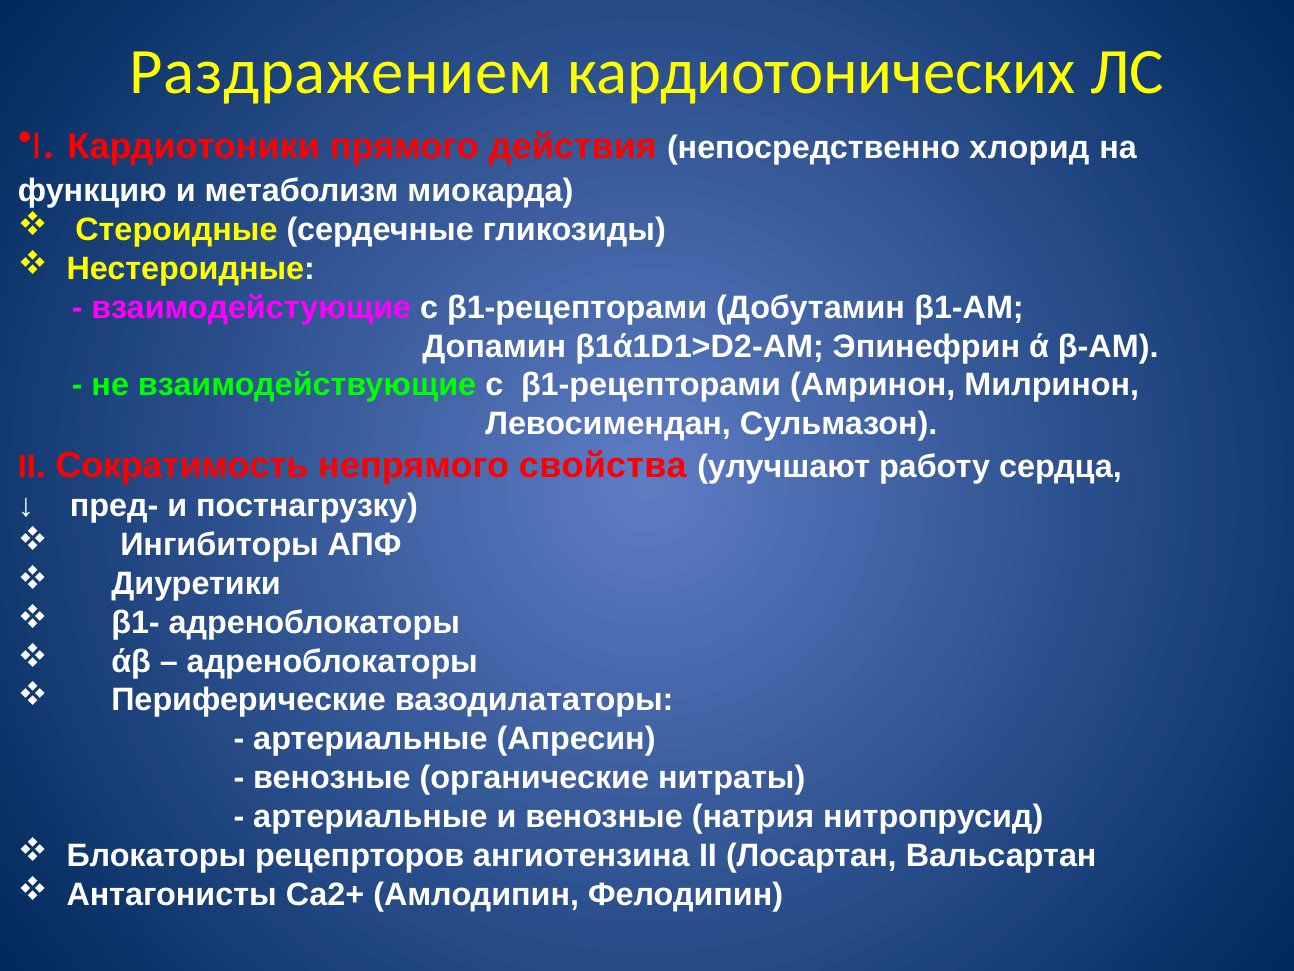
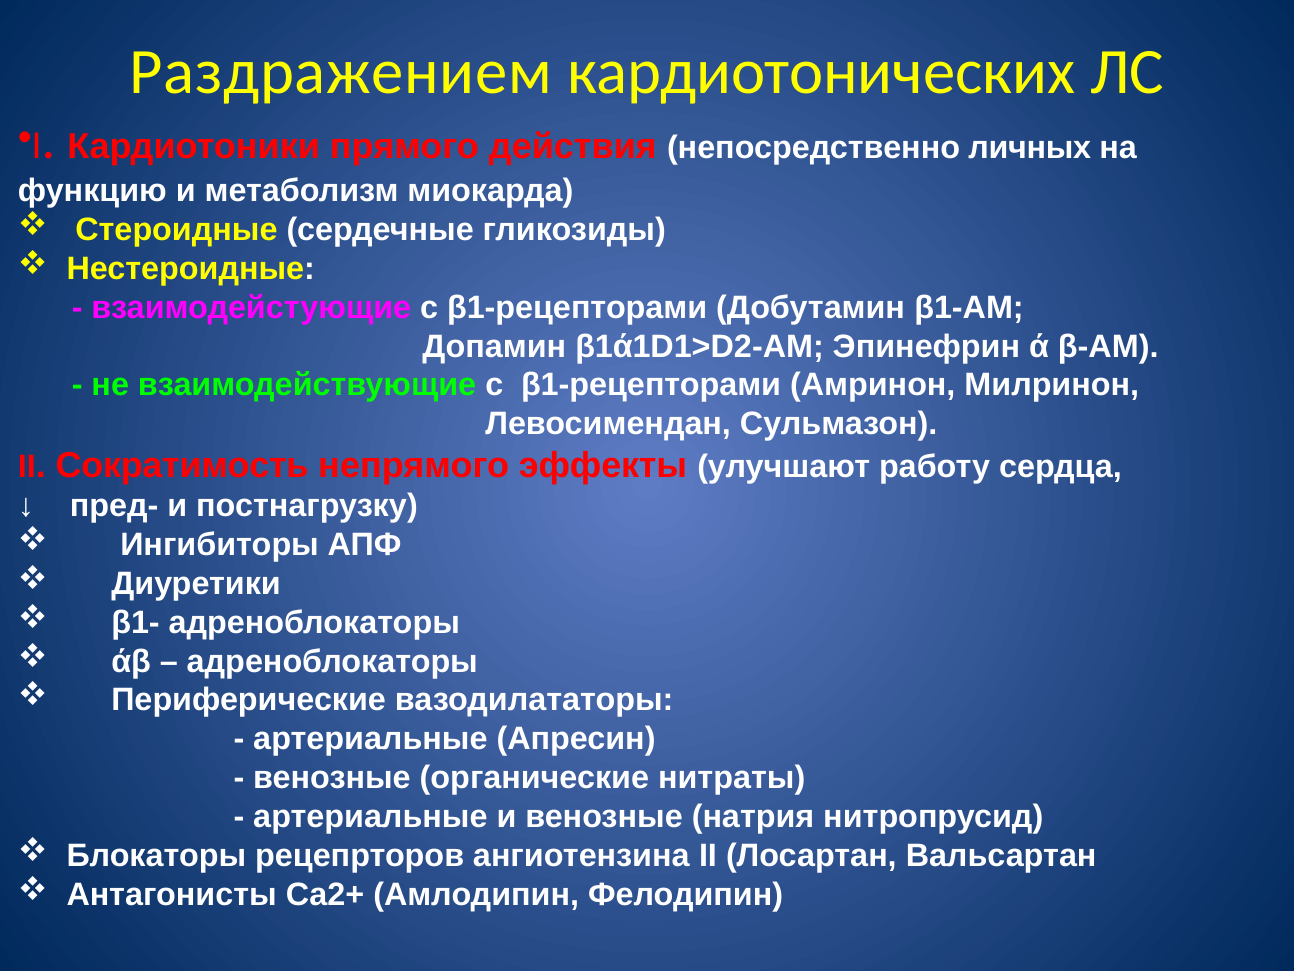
хлорид: хлорид -> личных
свойства: свойства -> эффекты
